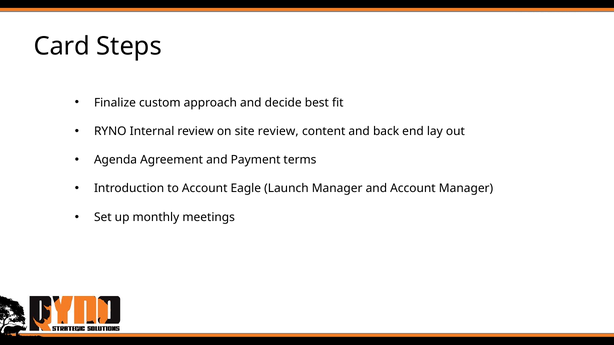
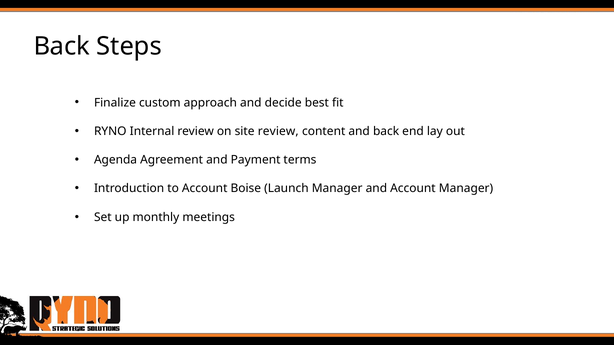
Card at (62, 46): Card -> Back
Eagle: Eagle -> Boise
